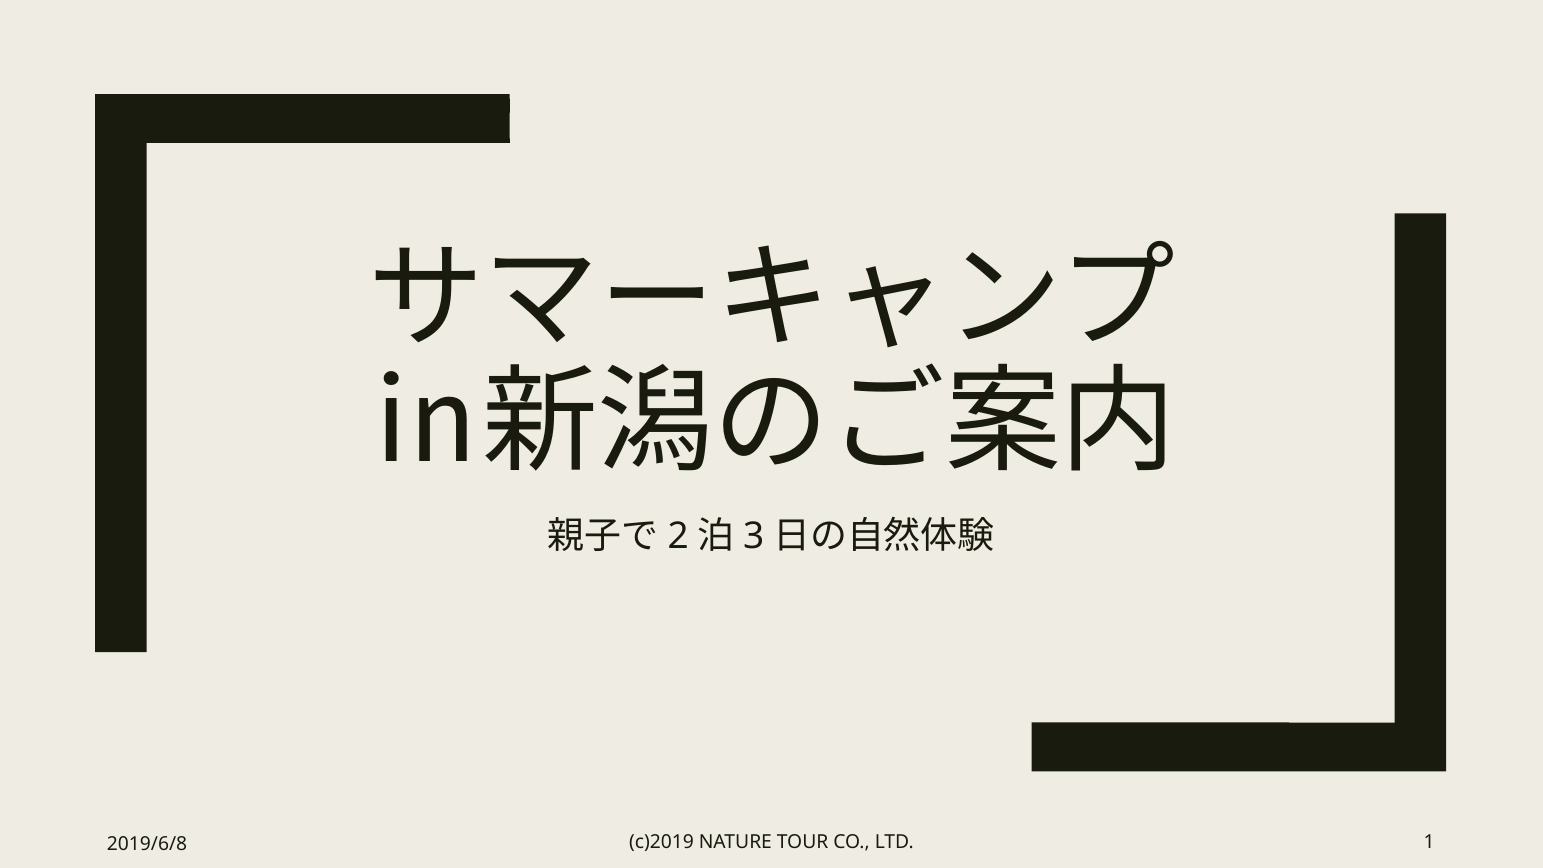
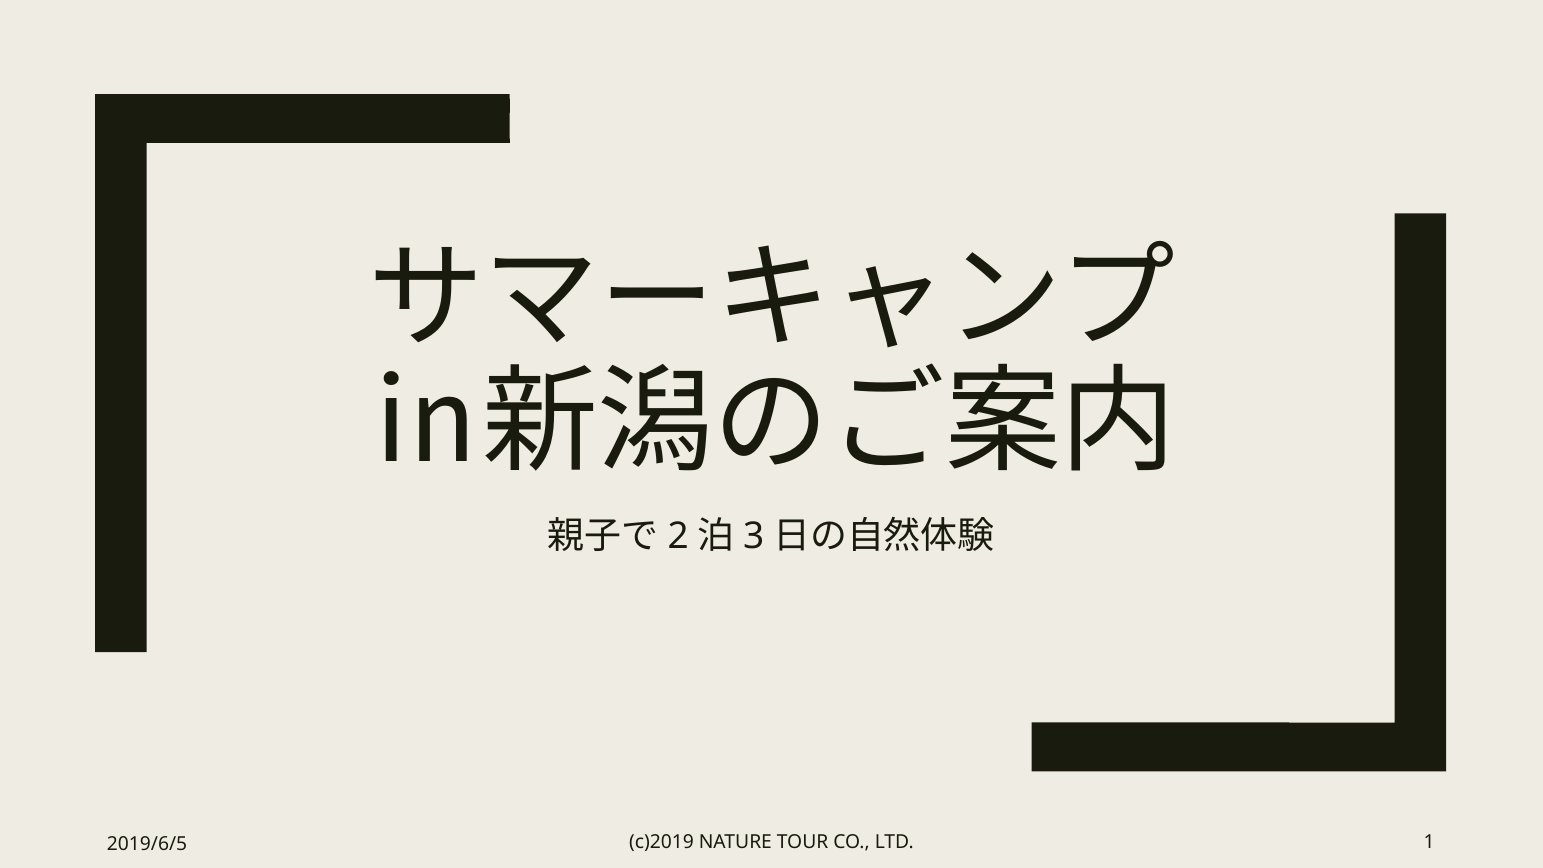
2019/6/8: 2019/6/8 -> 2019/6/5
